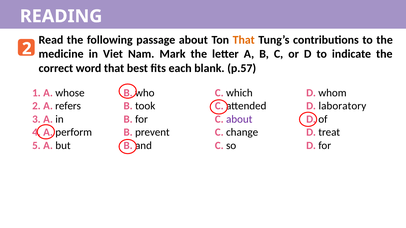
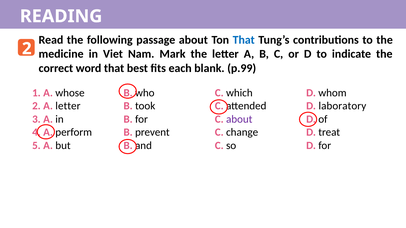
That at (244, 40) colour: orange -> blue
p.57: p.57 -> p.99
A refers: refers -> letter
